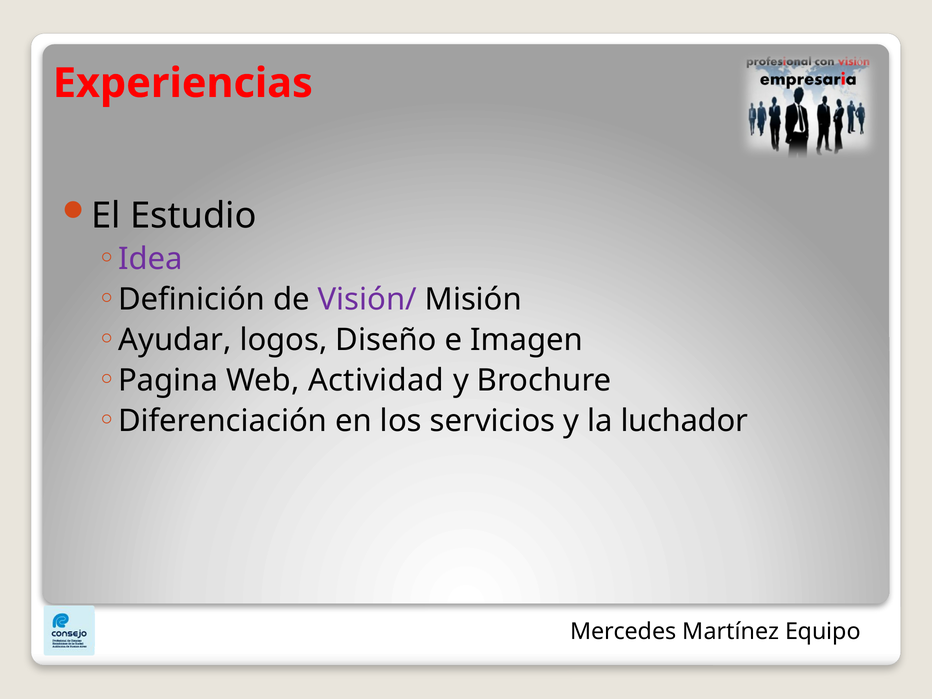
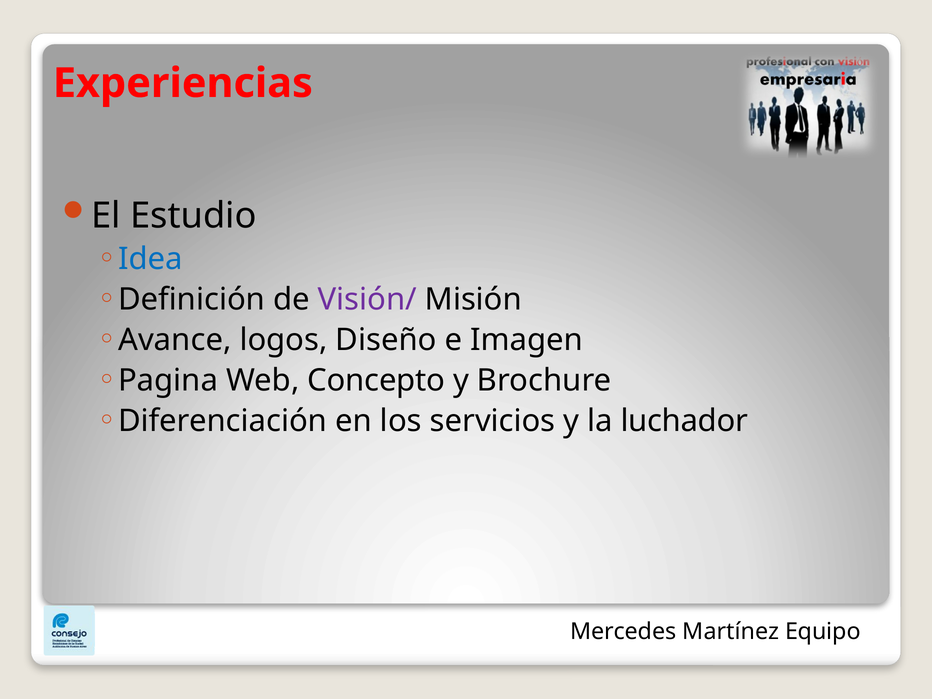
Idea colour: purple -> blue
Ayudar: Ayudar -> Avance
Actividad: Actividad -> Concepto
